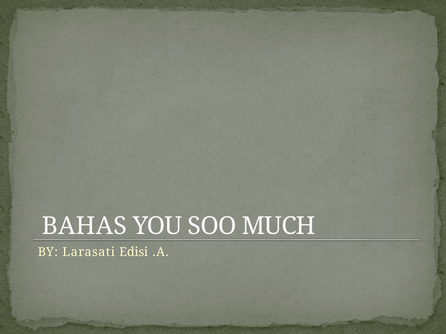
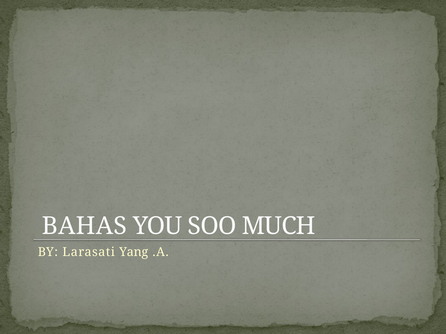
Edisi: Edisi -> Yang
